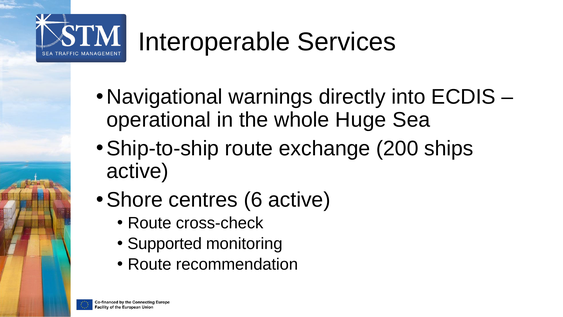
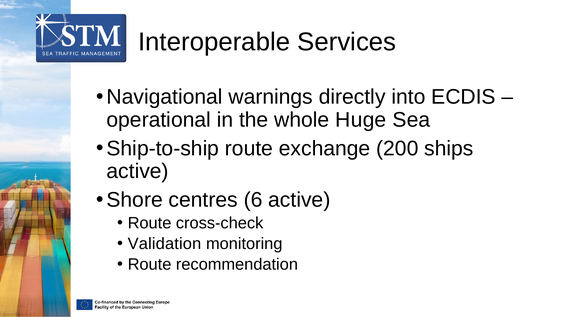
Supported: Supported -> Validation
